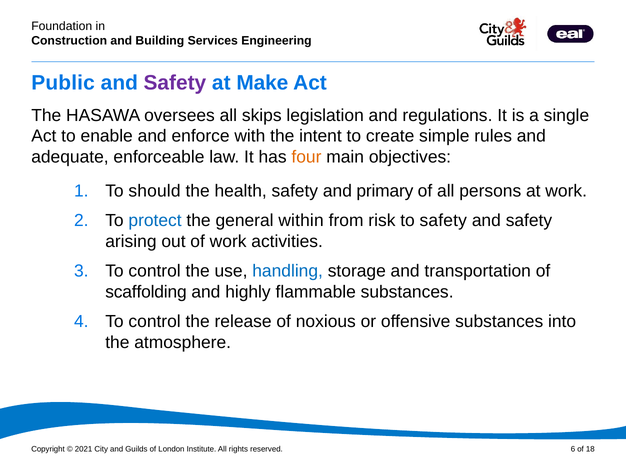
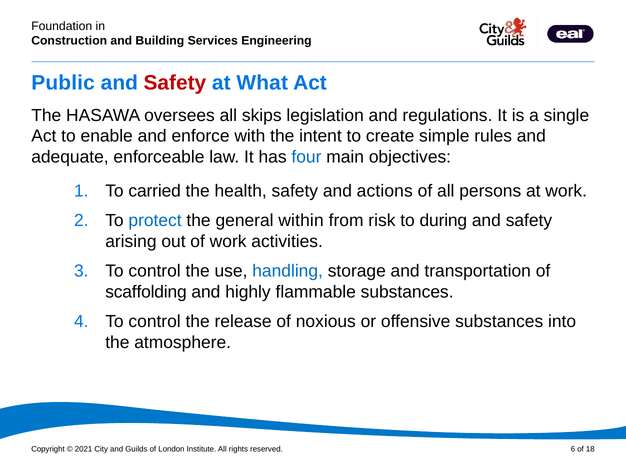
Safety at (175, 83) colour: purple -> red
Make: Make -> What
four colour: orange -> blue
should: should -> carried
primary: primary -> actions
to safety: safety -> during
